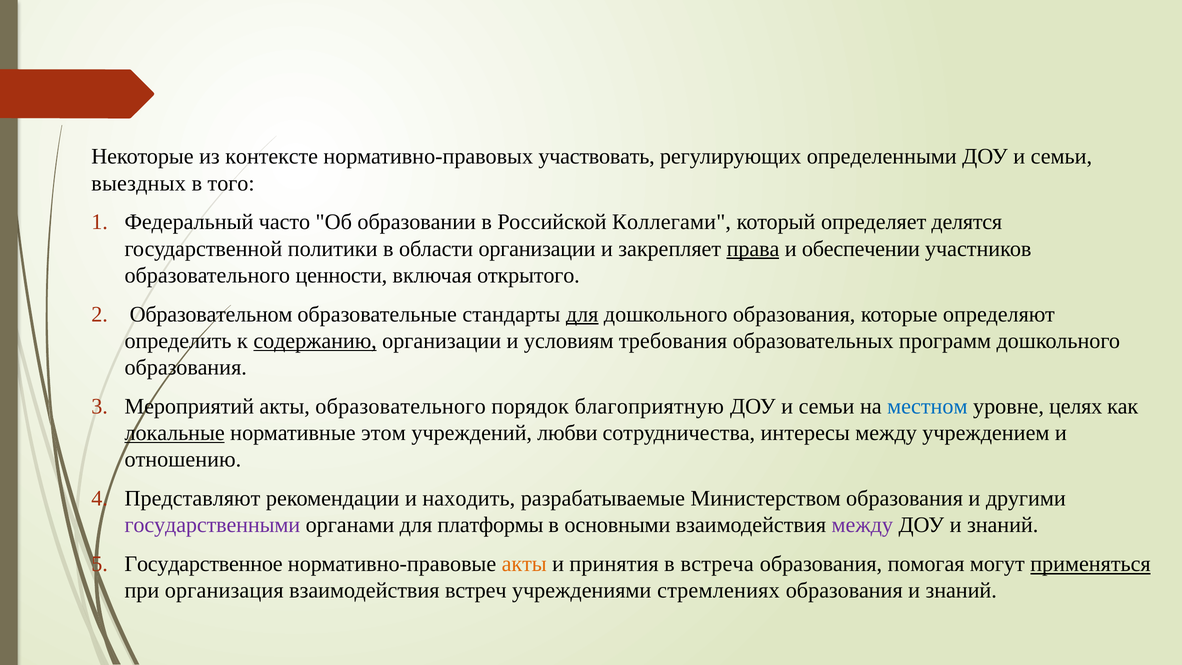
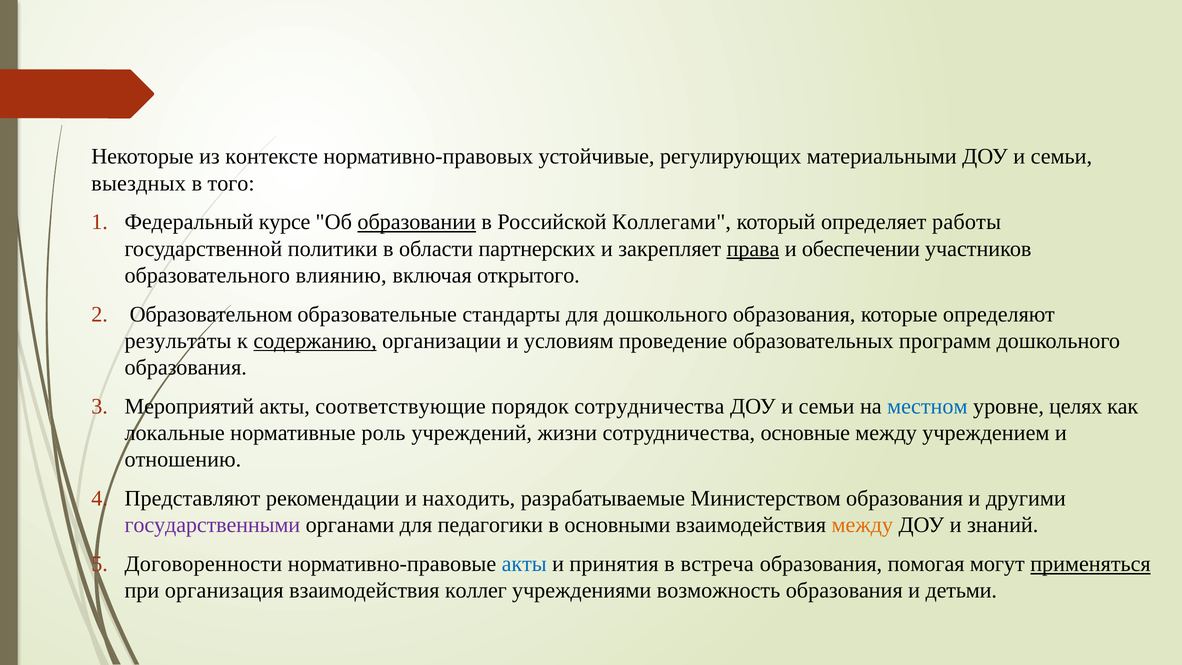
участвовать: участвовать -> устойчивые
определенными: определенными -> материальными
часто: часто -> курсе
образовании underline: none -> present
делятся: делятся -> работы
области организации: организации -> партнерских
ценности: ценности -> влиянию
для at (582, 314) underline: present -> none
определить: определить -> результаты
требования: требования -> проведение
акты образовательного: образовательного -> соответствующие
порядок благоприятную: благоприятную -> сотрудничества
локальные underline: present -> none
этом: этом -> роль
любви: любви -> жизни
интересы: интересы -> основные
платформы: платформы -> педагогики
между at (862, 525) colour: purple -> orange
Государственное: Государственное -> Договоренности
акты at (524, 564) colour: orange -> blue
встреч: встреч -> коллег
стремлениях: стремлениях -> возможность
образования и знаний: знаний -> детьми
